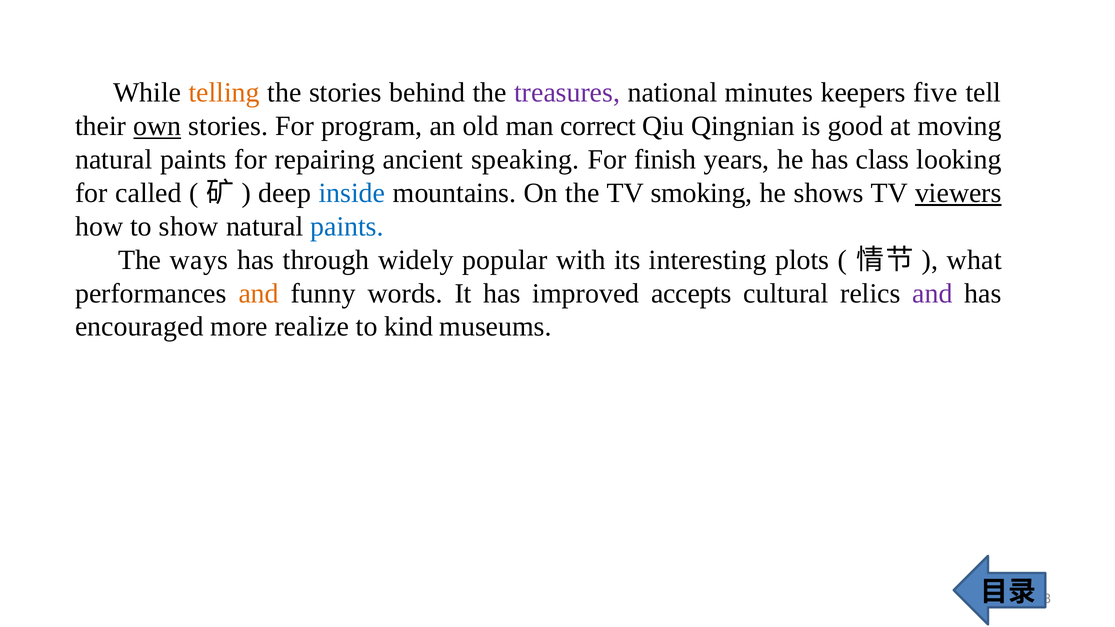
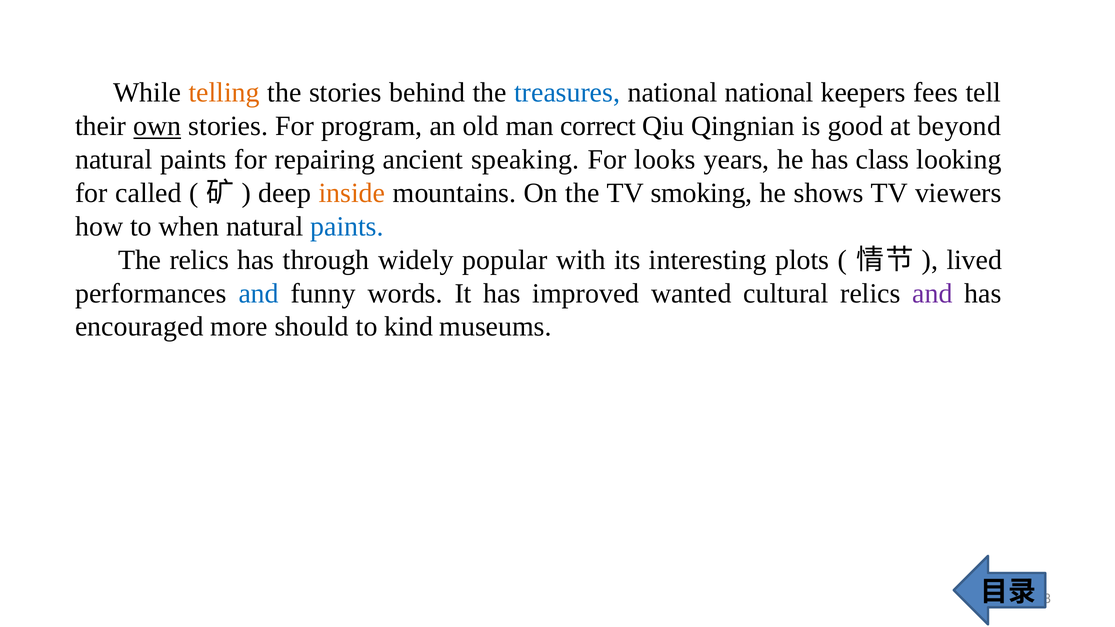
treasures colour: purple -> blue
national minutes: minutes -> national
five: five -> fees
moving: moving -> beyond
finish: finish -> looks
inside colour: blue -> orange
viewers underline: present -> none
show: show -> when
The ways: ways -> relics
what: what -> lived
and at (259, 293) colour: orange -> blue
accepts: accepts -> wanted
realize: realize -> should
